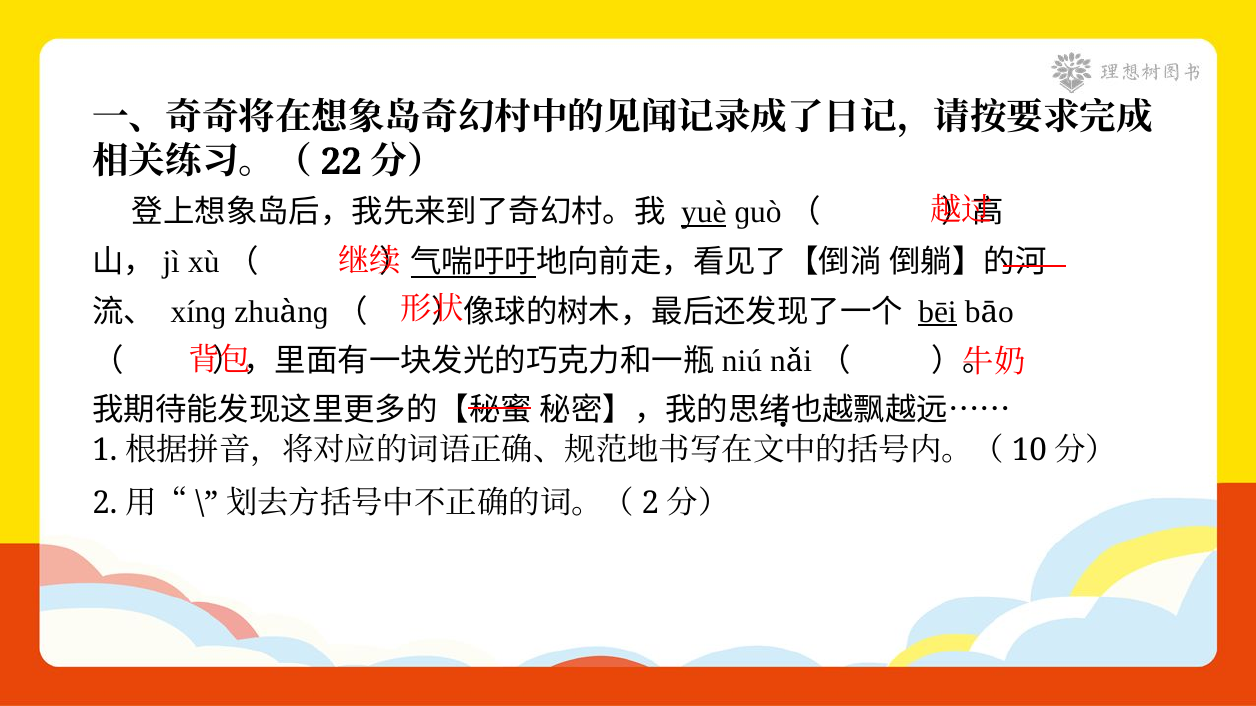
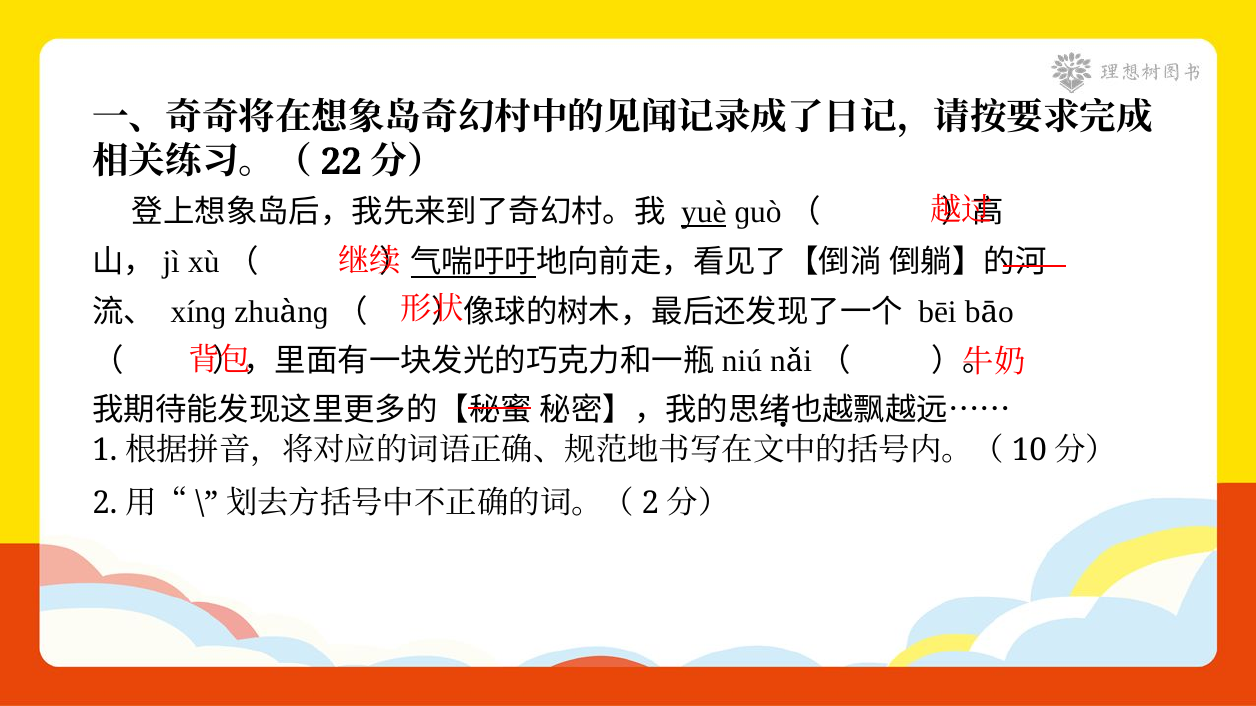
bēi underline: present -> none
